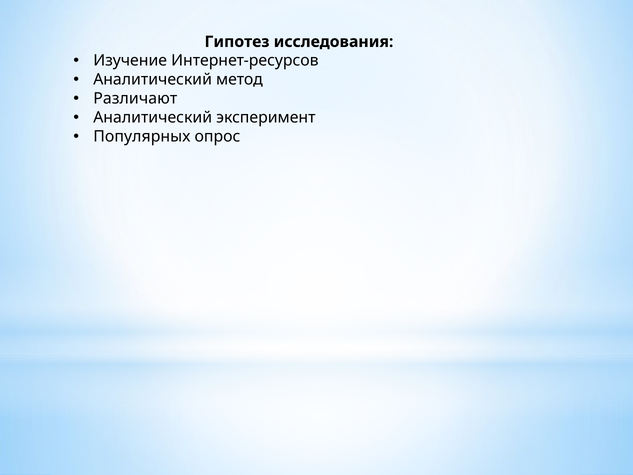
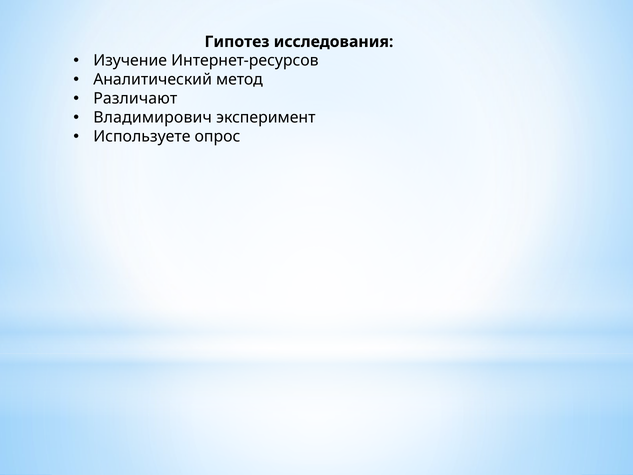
Аналитический at (153, 118): Аналитический -> Владимирович
Популярных: Популярных -> Используете
